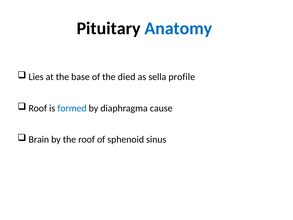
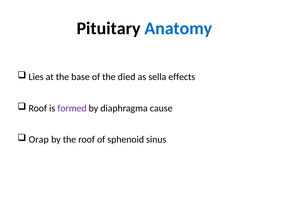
profile: profile -> effects
formed colour: blue -> purple
Brain: Brain -> Orap
